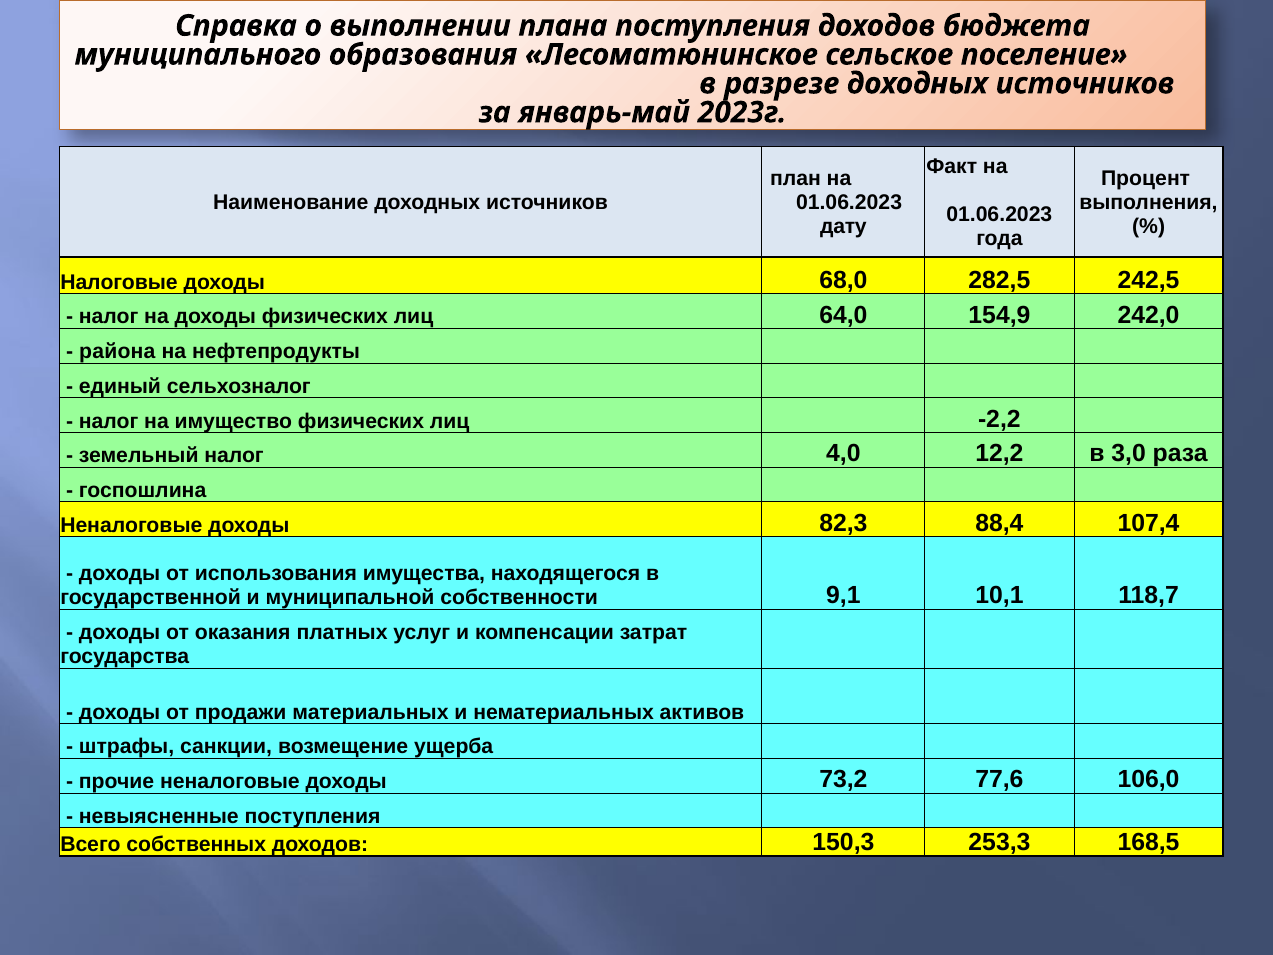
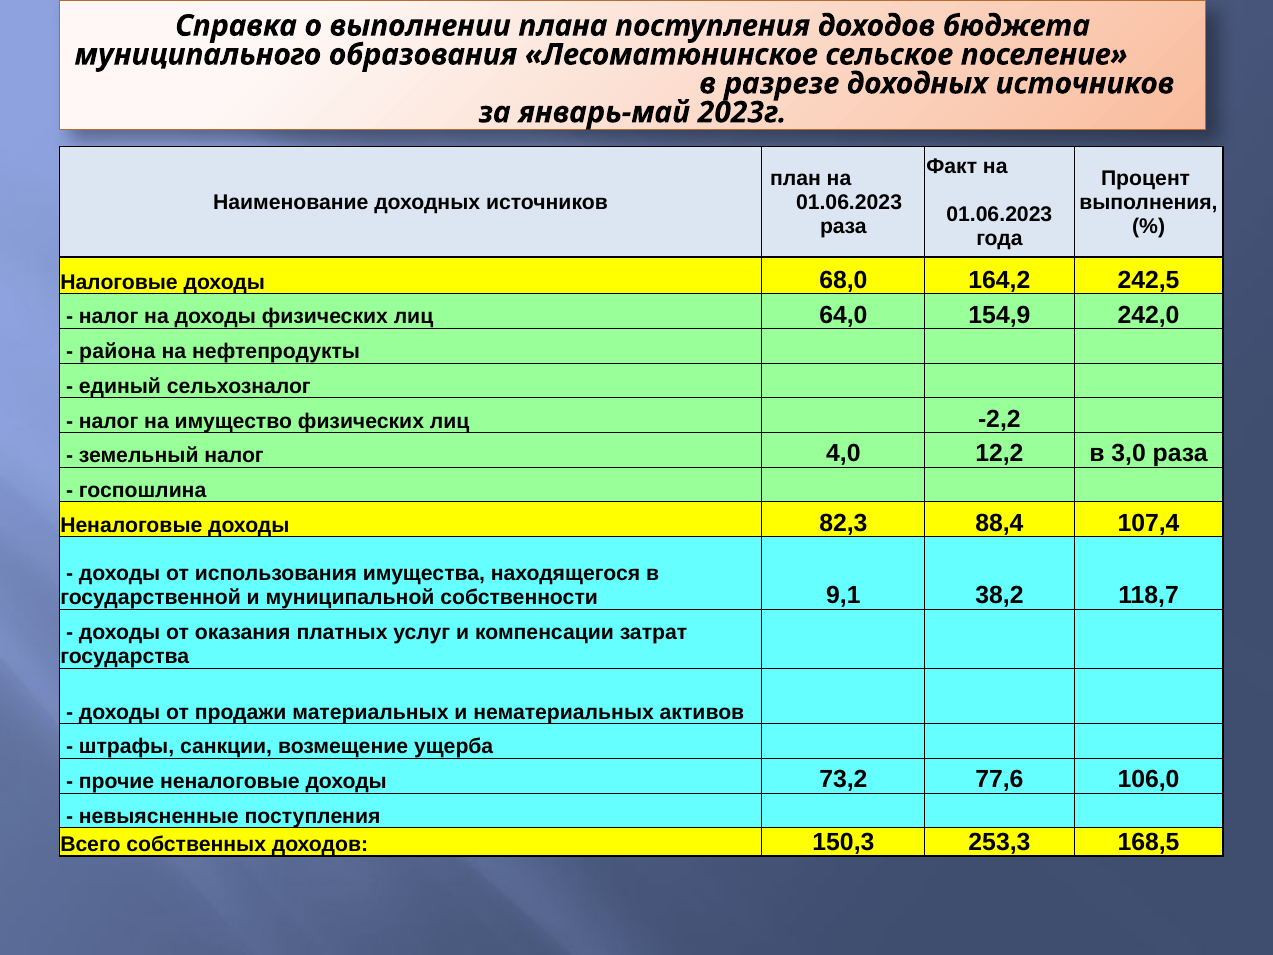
дату at (843, 226): дату -> раза
282,5: 282,5 -> 164,2
10,1: 10,1 -> 38,2
